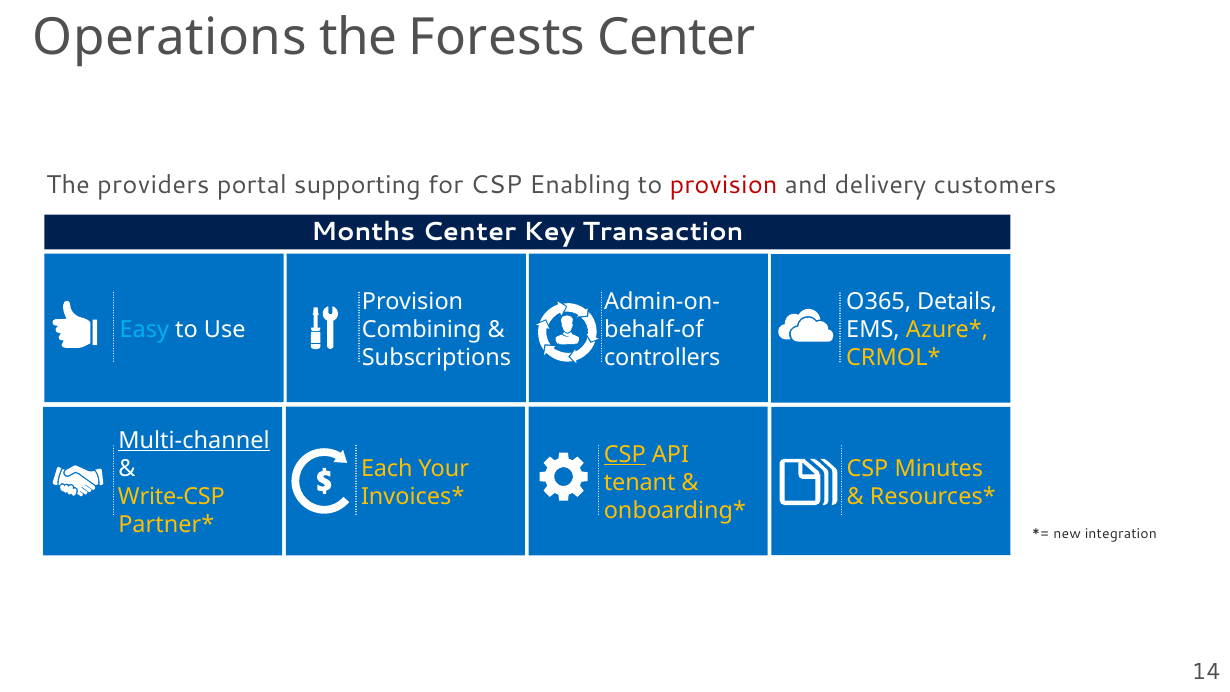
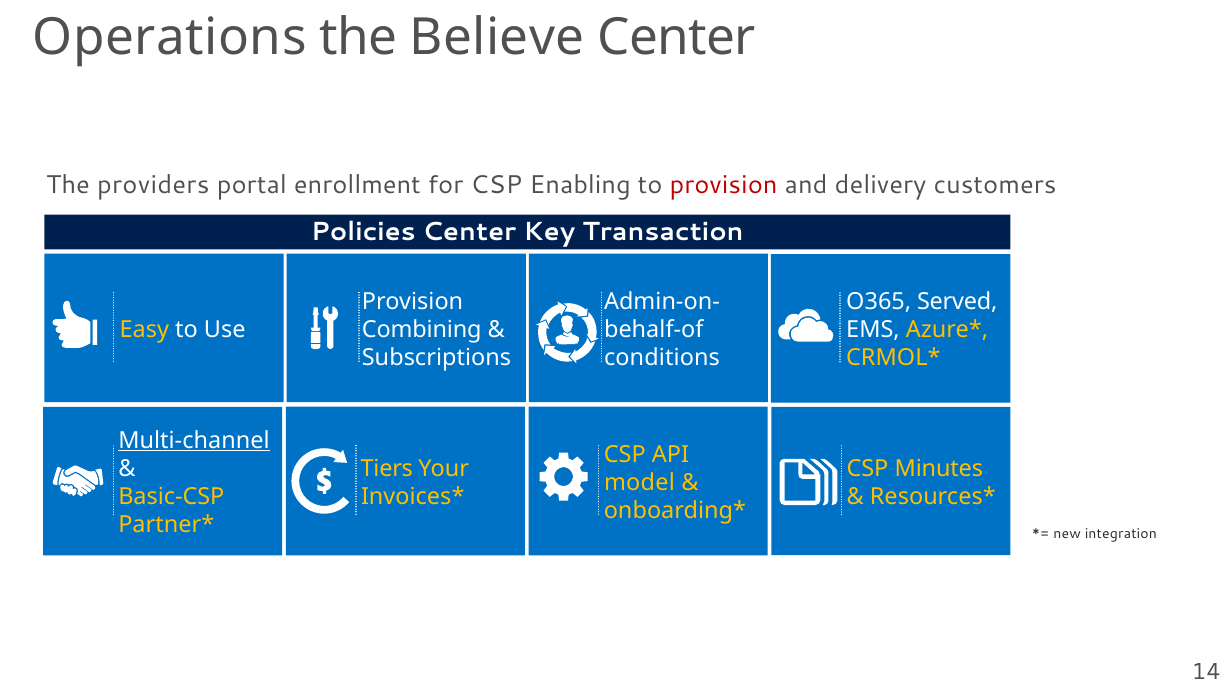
Forests: Forests -> Believe
supporting: supporting -> enrollment
Months: Months -> Policies
Details: Details -> Served
Easy colour: light blue -> yellow
controllers: controllers -> conditions
CSP at (625, 454) underline: present -> none
Each: Each -> Tiers
tenant: tenant -> model
Write-CSP: Write-CSP -> Basic-CSP
